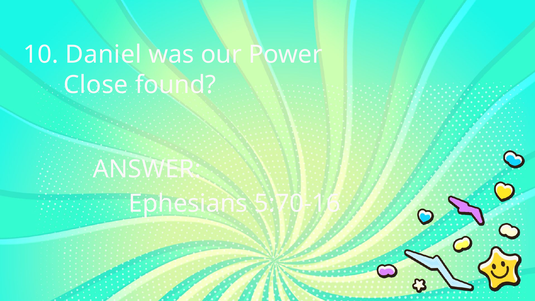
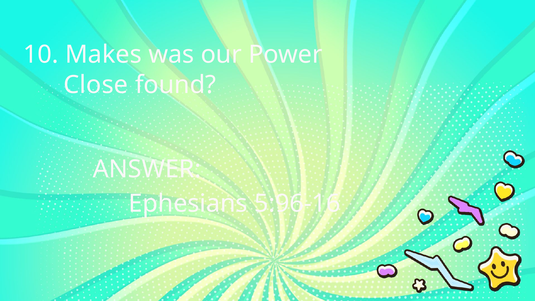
Daniel: Daniel -> Makes
5:70-16: 5:70-16 -> 5:96-16
